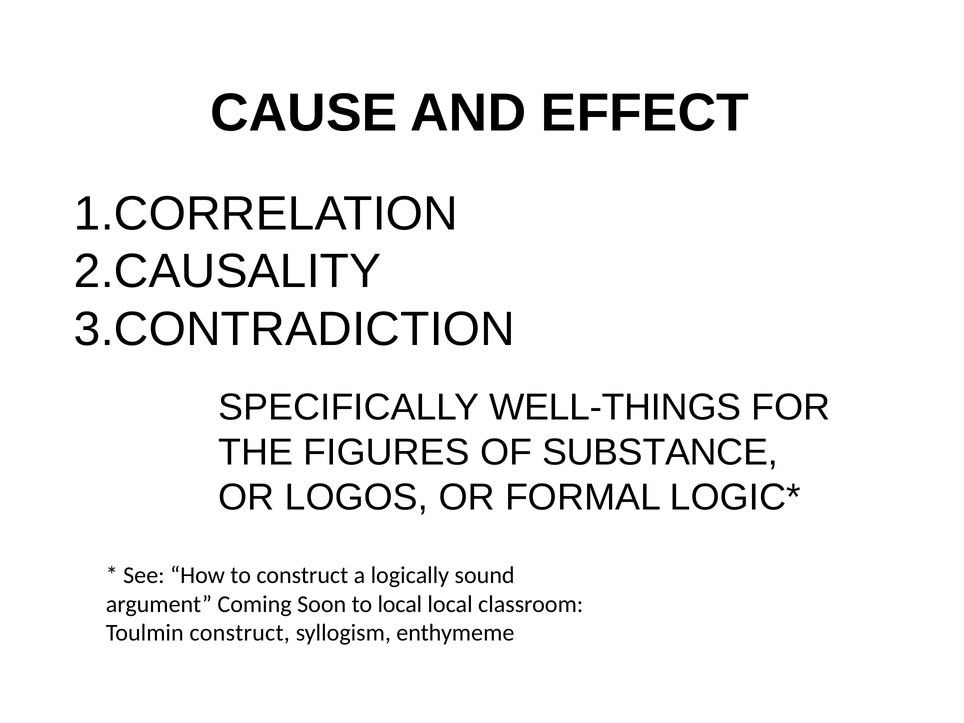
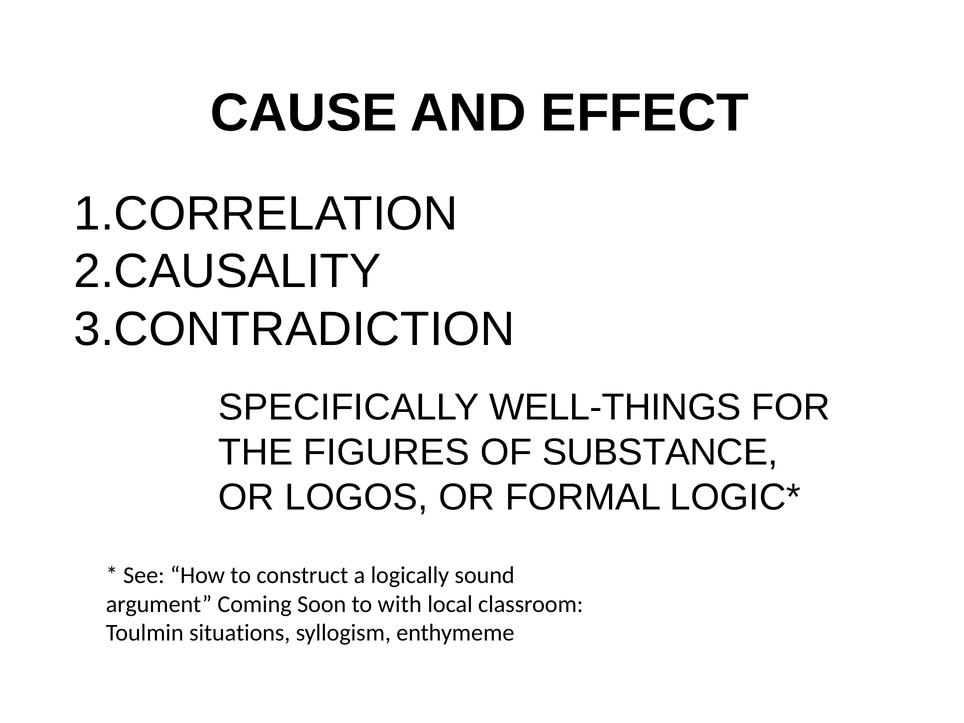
to local: local -> with
Toulmin construct: construct -> situations
